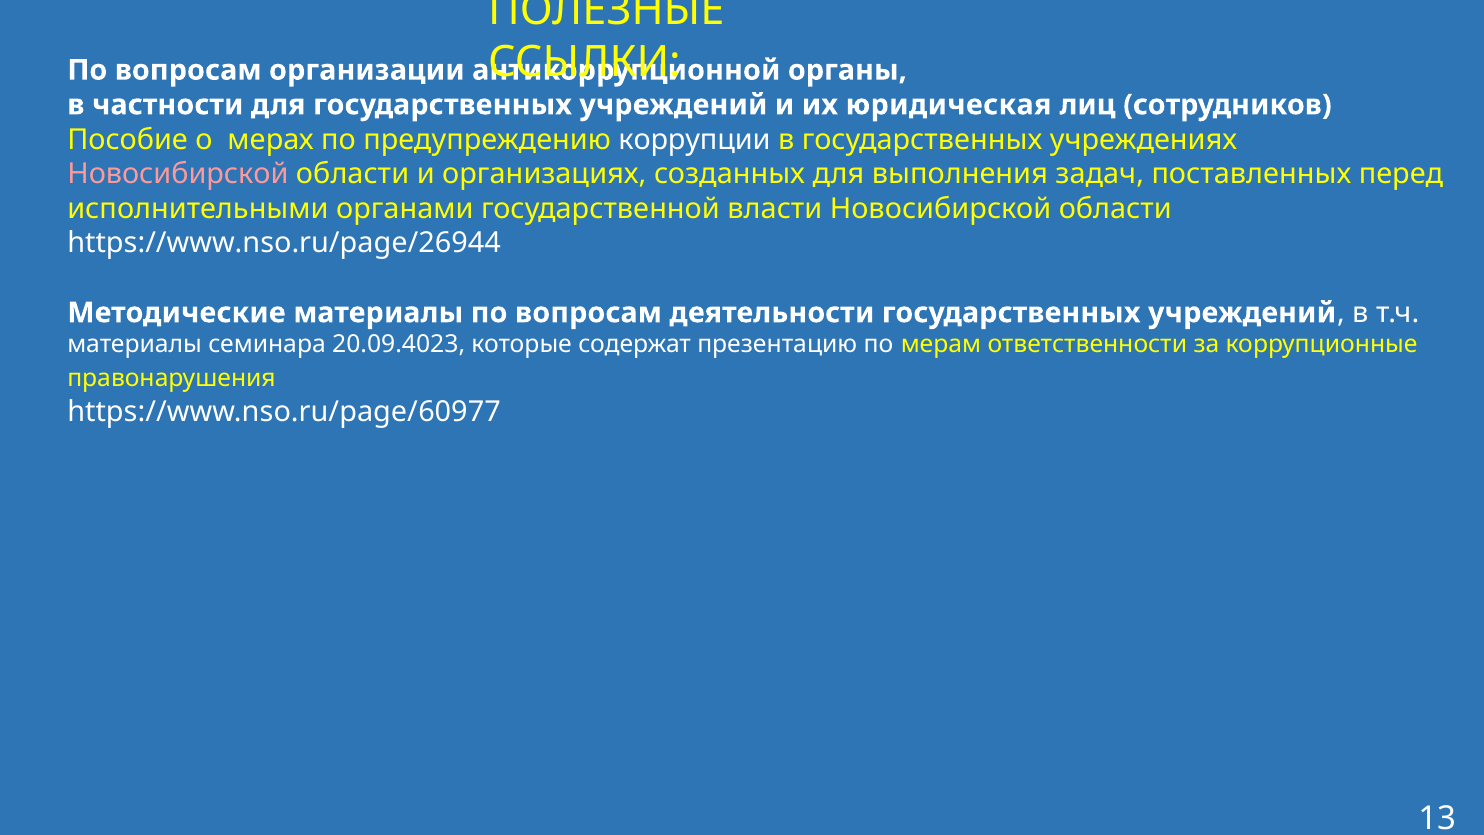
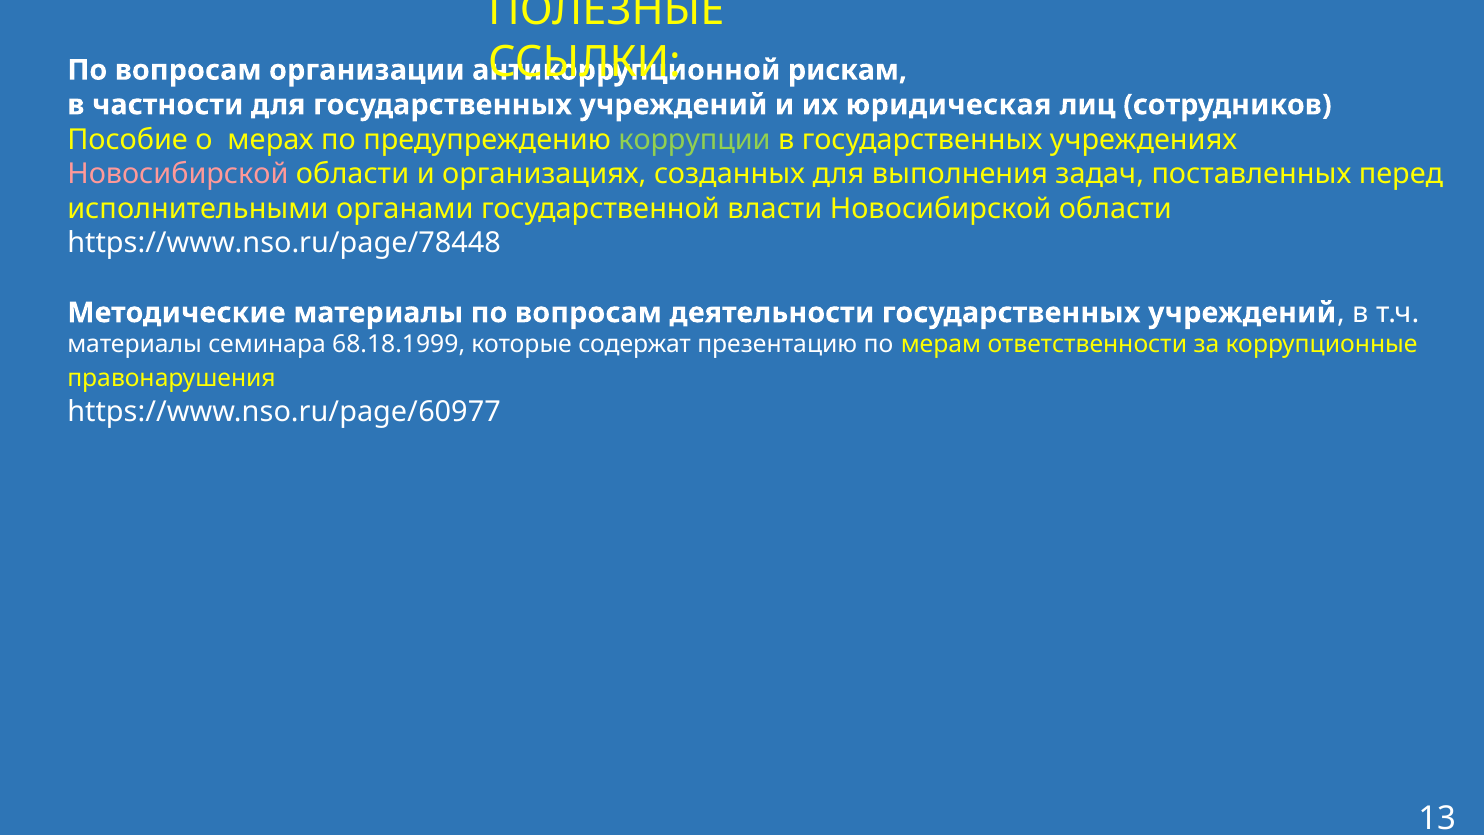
органы: органы -> рискам
коррупции colour: white -> light green
https://www.nso.ru/page/26944: https://www.nso.ru/page/26944 -> https://www.nso.ru/page/78448
20.09.4023: 20.09.4023 -> 68.18.1999
